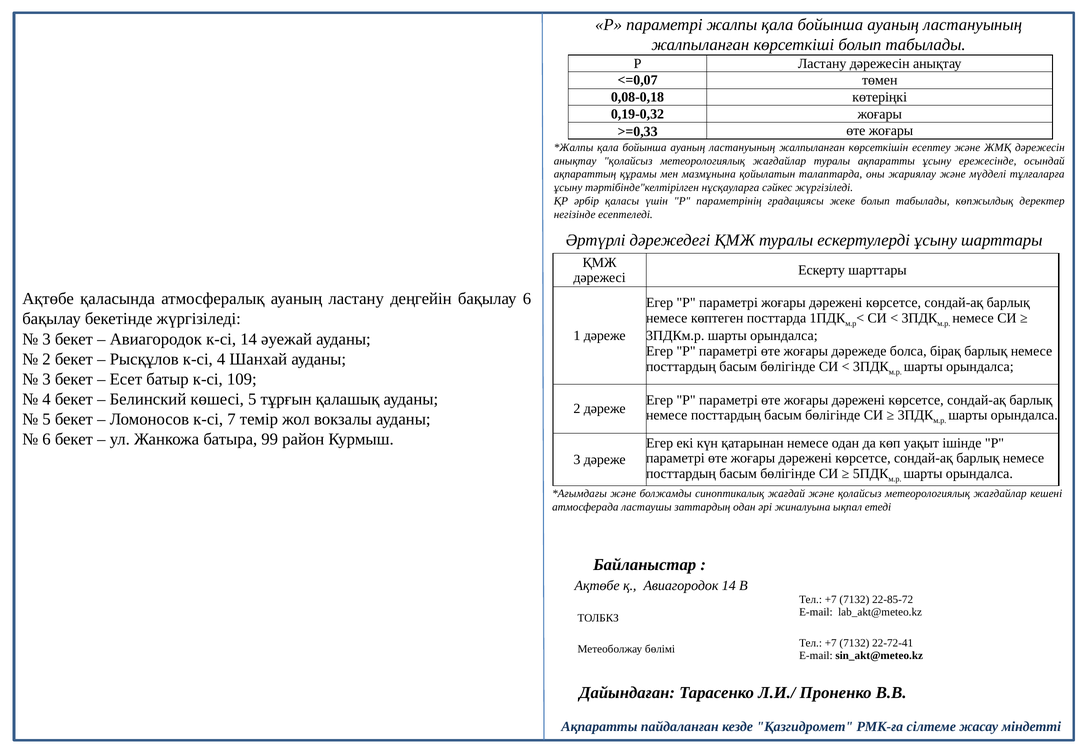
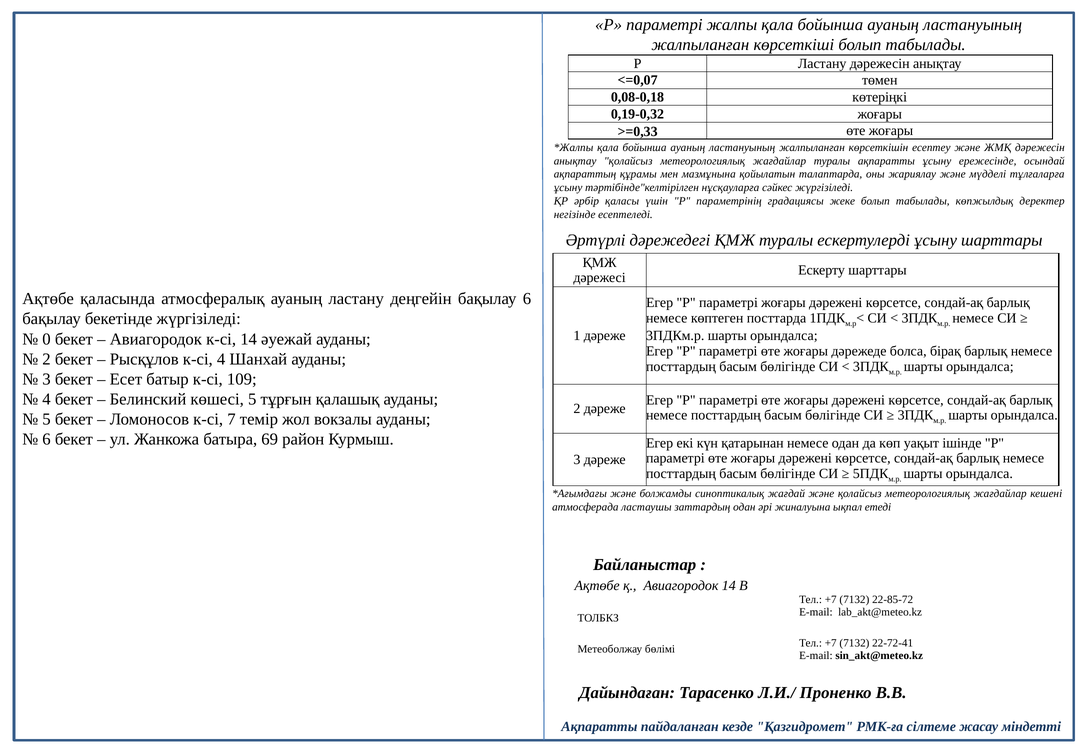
3 at (47, 339): 3 -> 0
99: 99 -> 69
